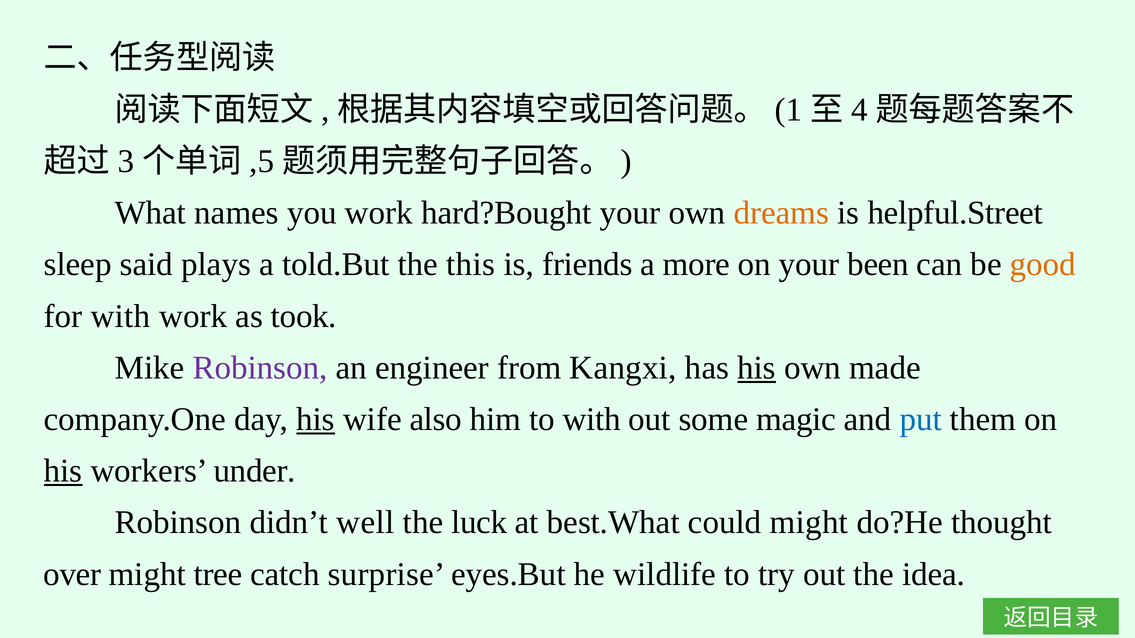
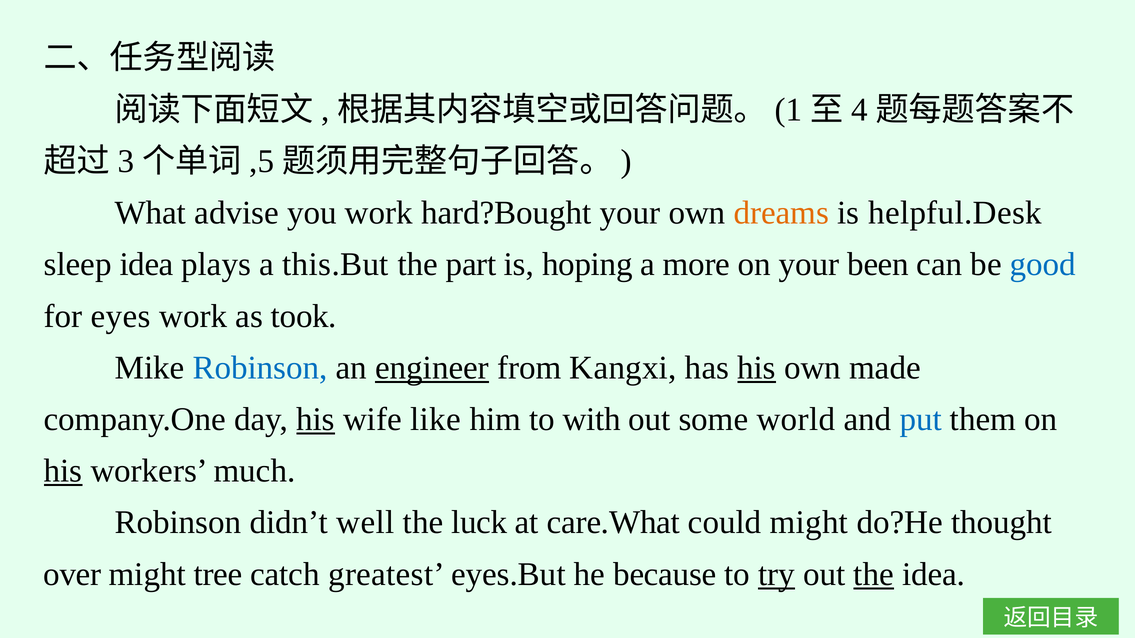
names: names -> advise
helpful.Street: helpful.Street -> helpful.Desk
sleep said: said -> idea
told.But: told.But -> this.But
this: this -> part
friends: friends -> hoping
good colour: orange -> blue
for with: with -> eyes
Robinson at (260, 368) colour: purple -> blue
engineer underline: none -> present
also: also -> like
magic: magic -> world
under: under -> much
best.What: best.What -> care.What
surprise: surprise -> greatest
wildlife: wildlife -> because
try underline: none -> present
the at (874, 575) underline: none -> present
